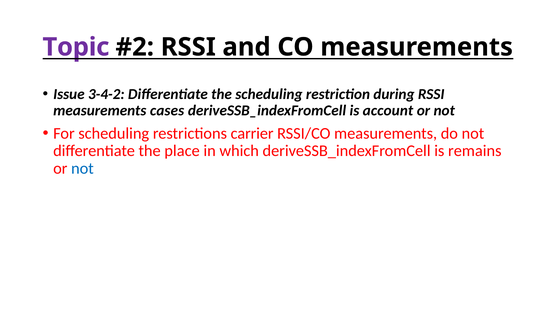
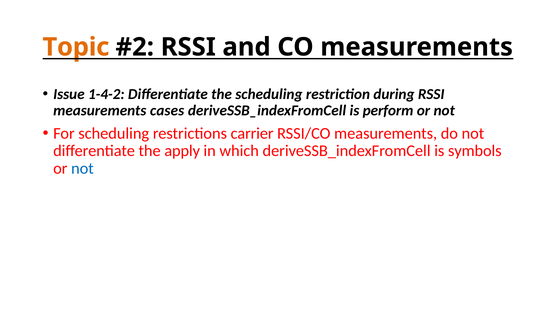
Topic colour: purple -> orange
3-4-2: 3-4-2 -> 1-4-2
account: account -> perform
place: place -> apply
remains: remains -> symbols
